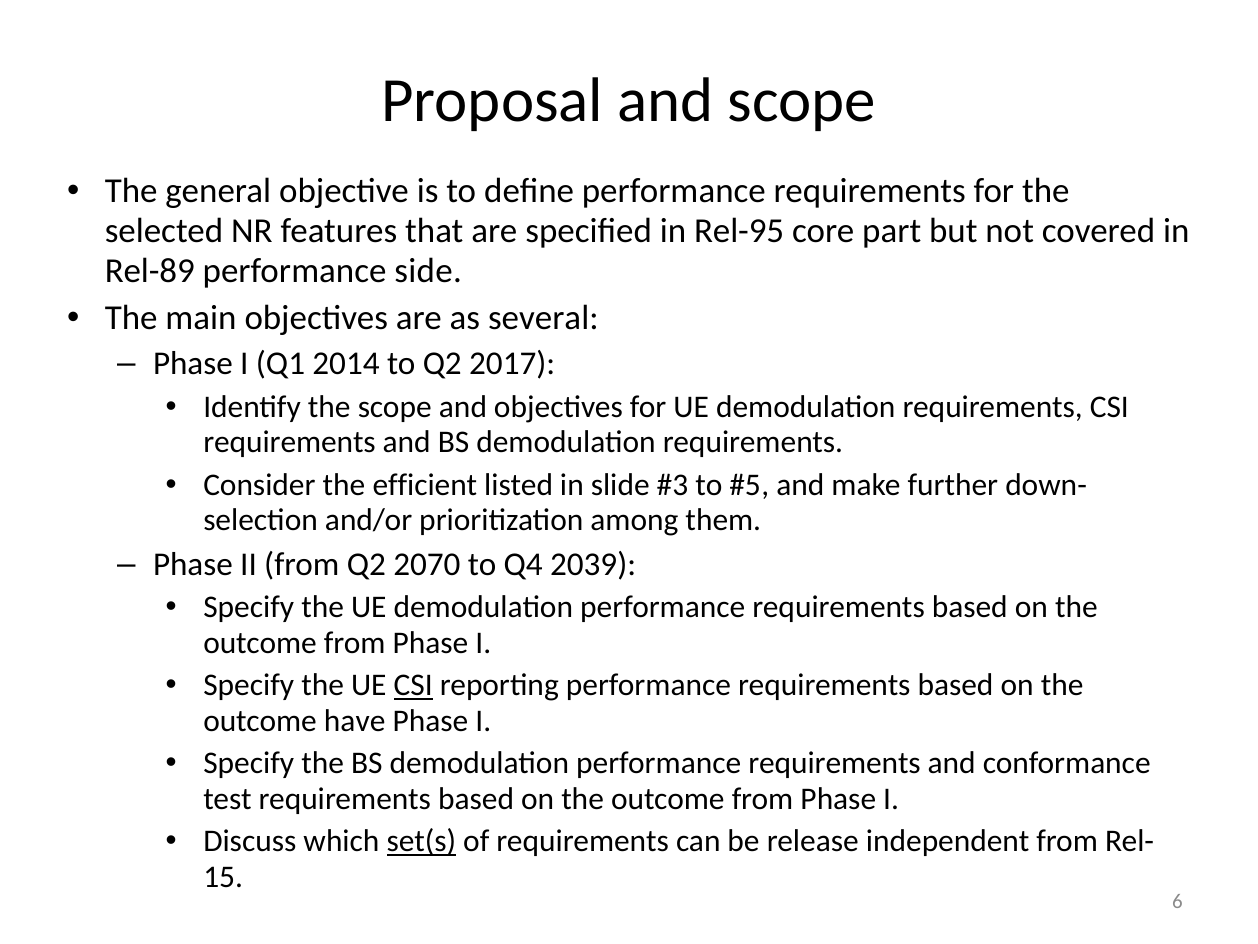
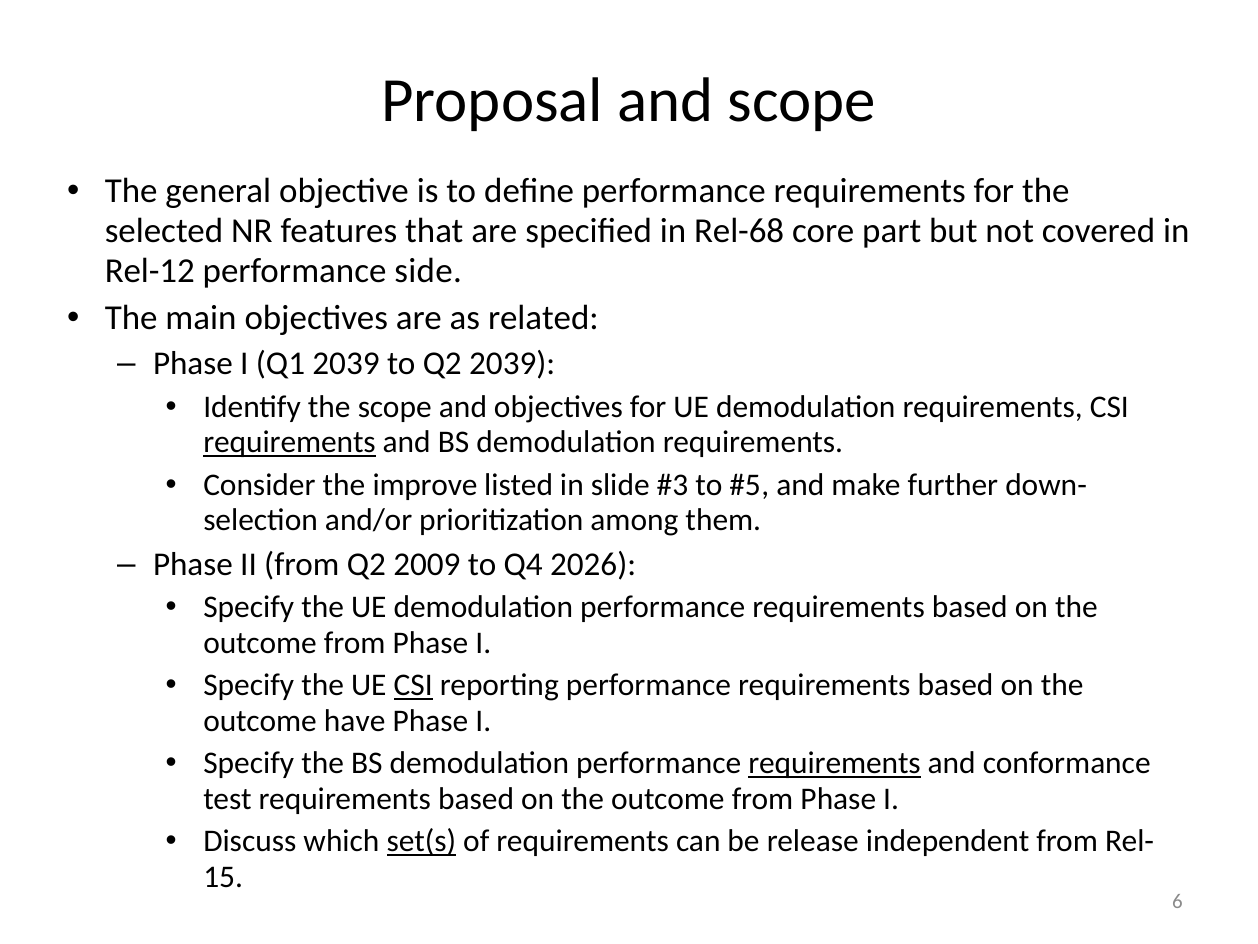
Rel-95: Rel-95 -> Rel-68
Rel-89: Rel-89 -> Rel-12
several: several -> related
Q1 2014: 2014 -> 2039
Q2 2017: 2017 -> 2039
requirements at (290, 442) underline: none -> present
efficient: efficient -> improve
2070: 2070 -> 2009
2039: 2039 -> 2026
requirements at (835, 763) underline: none -> present
